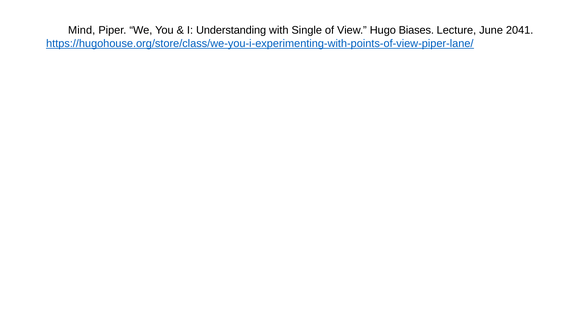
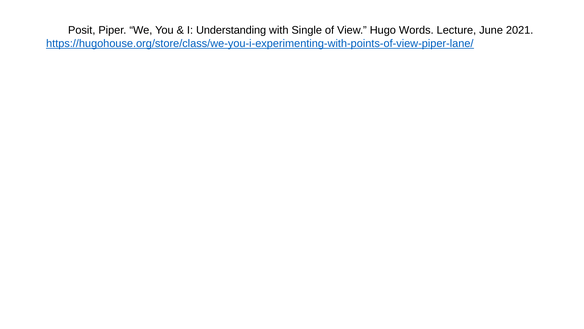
Mind: Mind -> Posit
Biases: Biases -> Words
2041: 2041 -> 2021
